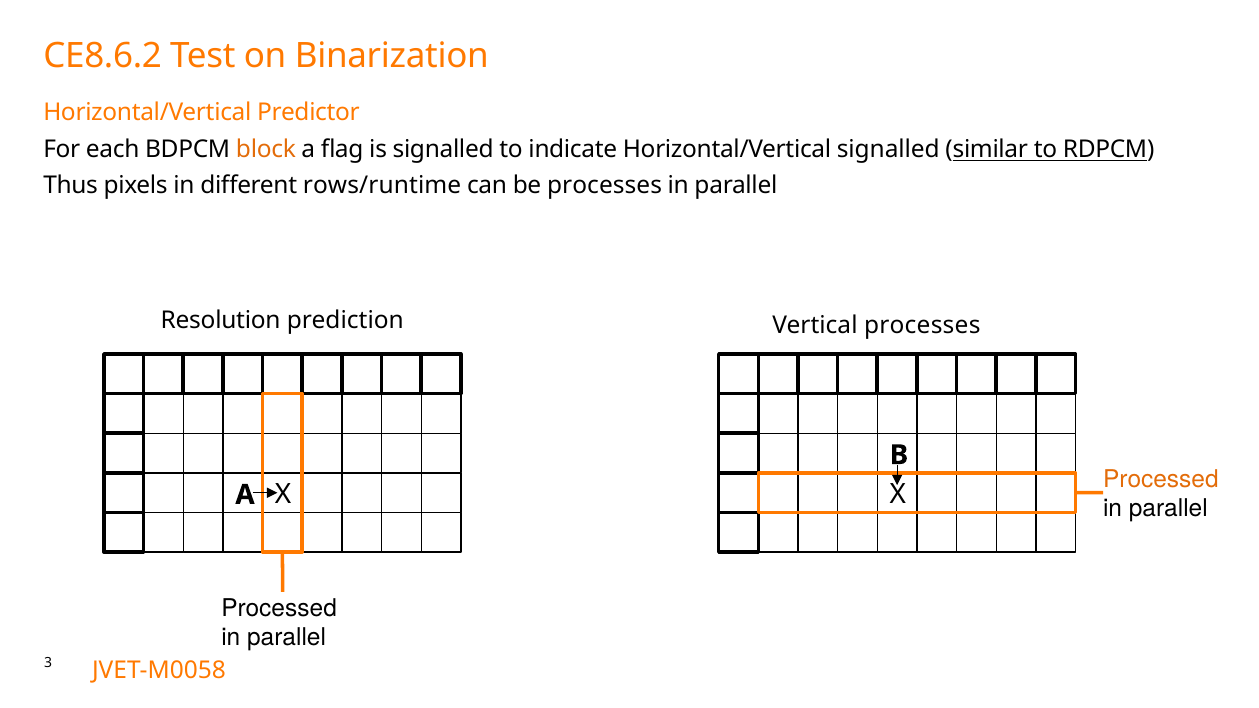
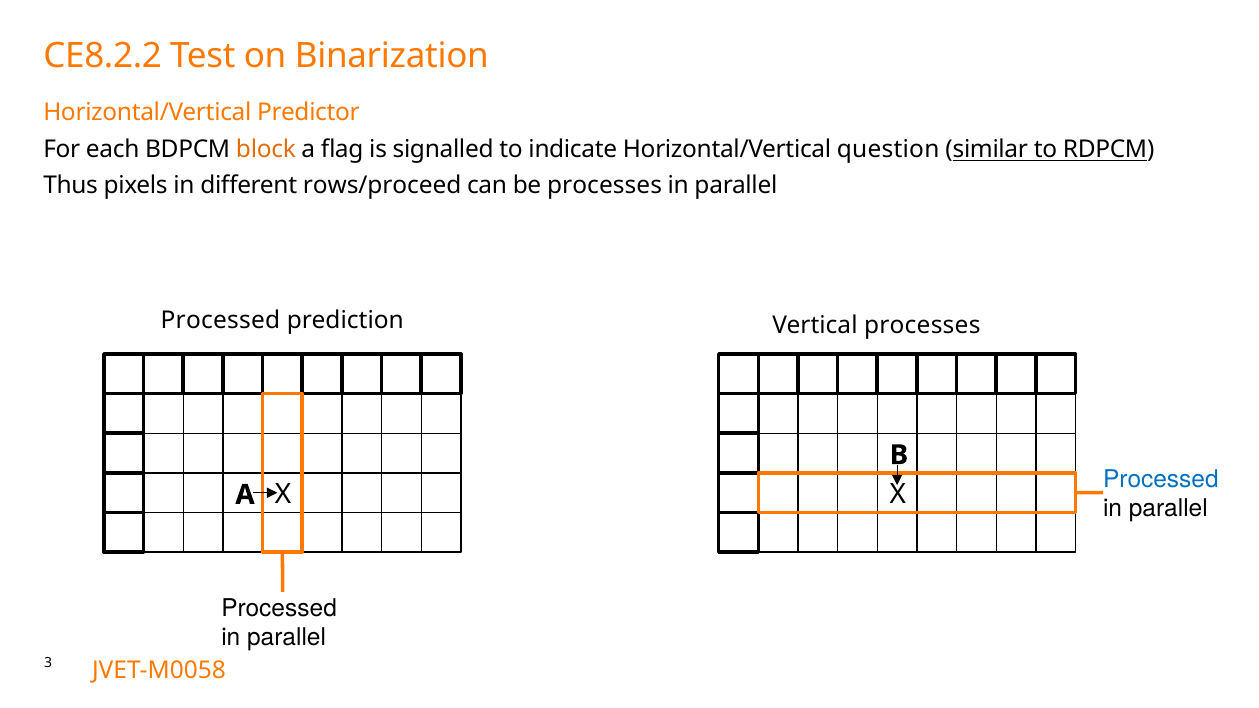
CE8.6.2: CE8.6.2 -> CE8.2.2
Horizontal/Vertical signalled: signalled -> question
rows/runtime: rows/runtime -> rows/proceed
Resolution at (221, 321): Resolution -> Processed
Processed at (1161, 480) colour: orange -> blue
